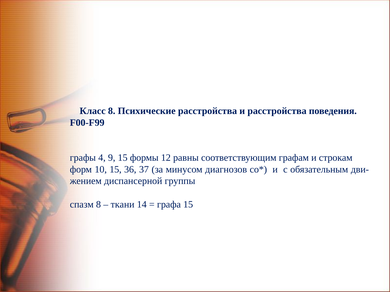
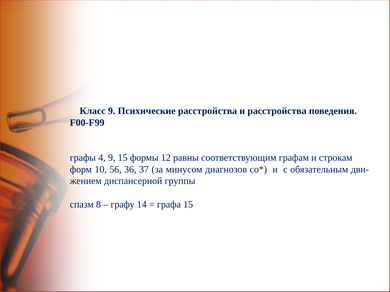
Класс 8: 8 -> 9
10 15: 15 -> 56
ткани: ткани -> графу
